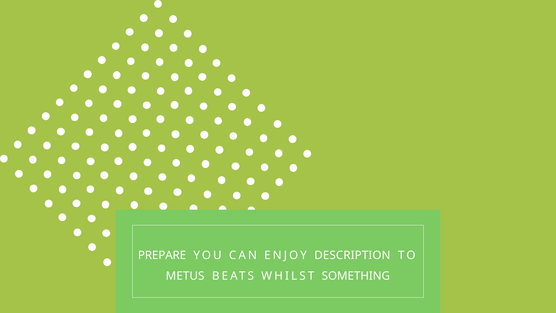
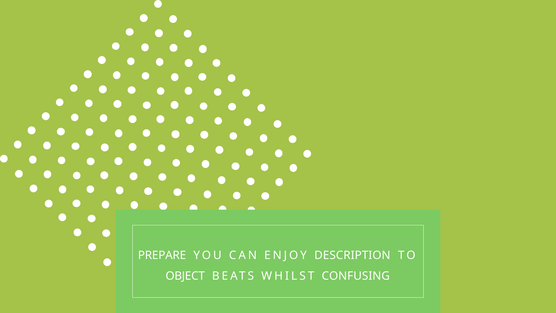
METUS: METUS -> OBJECT
SOMETHING: SOMETHING -> CONFUSING
